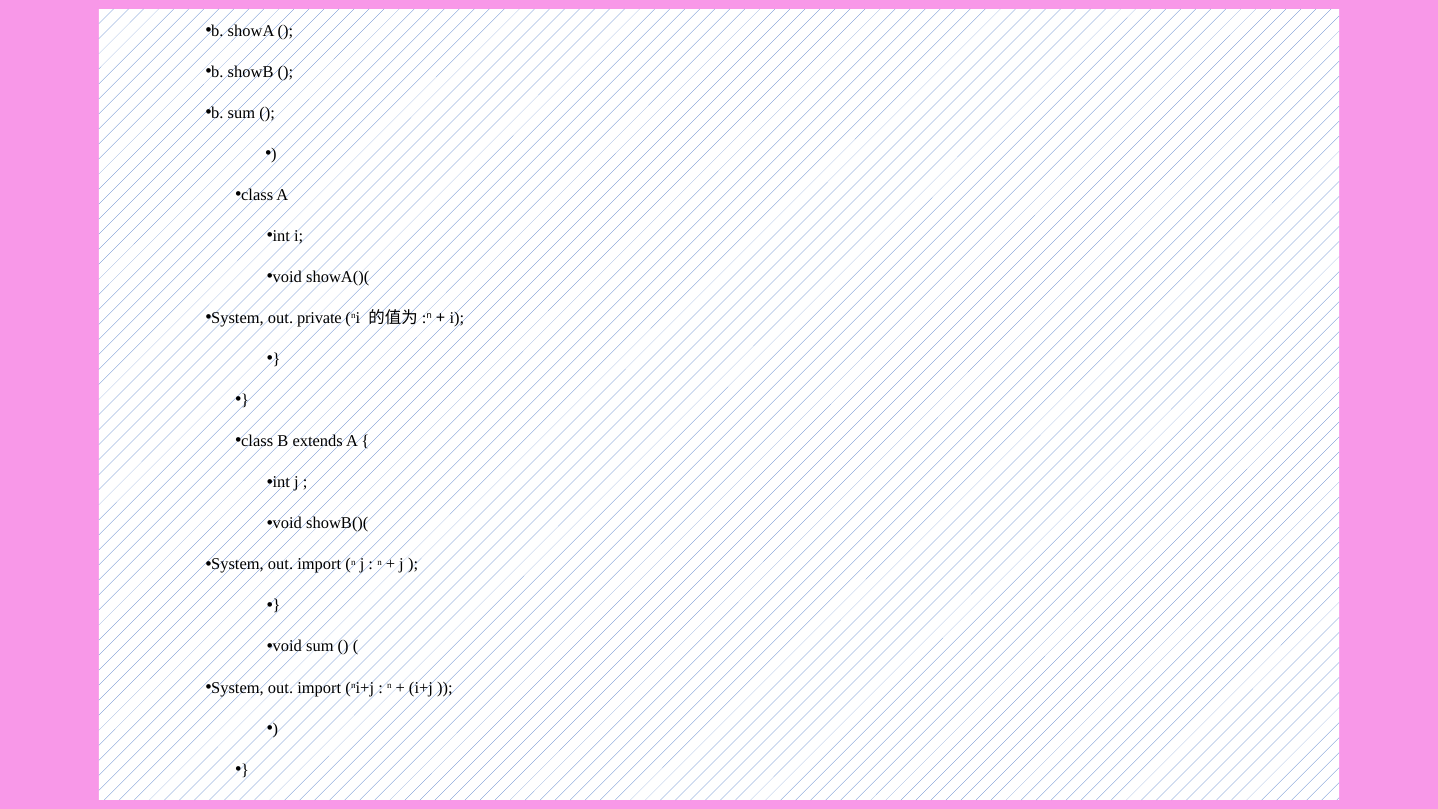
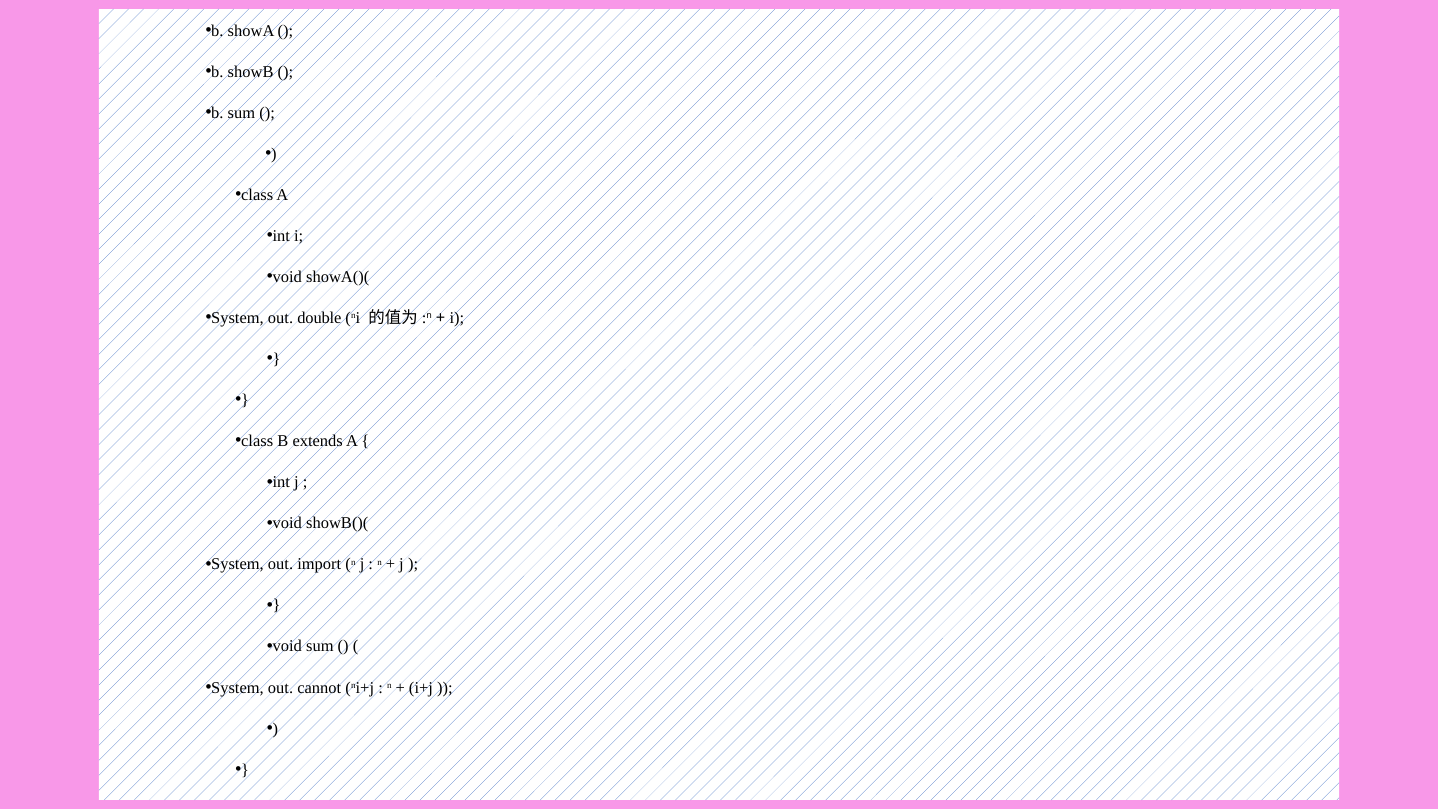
private: private -> double
import at (319, 688): import -> cannot
